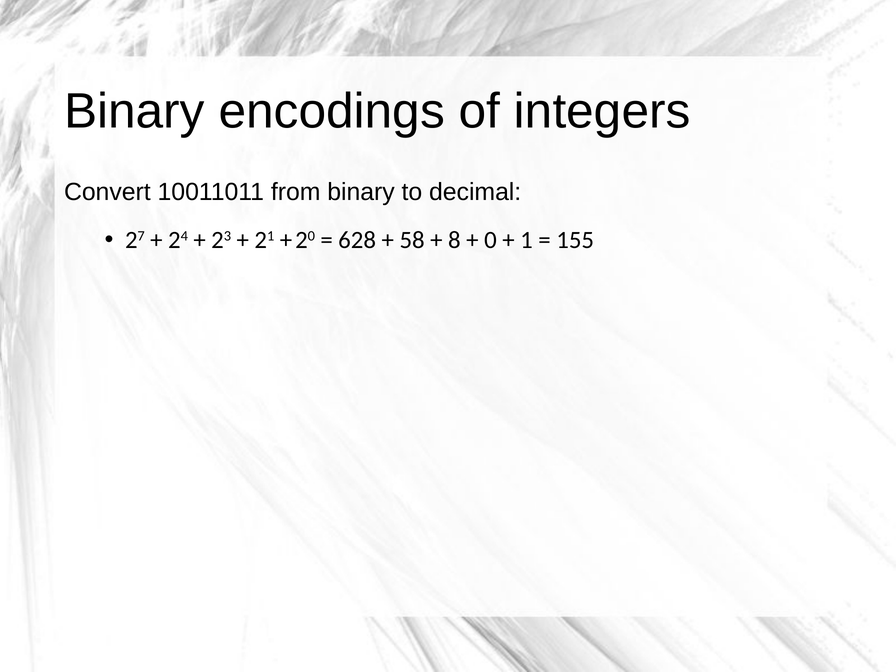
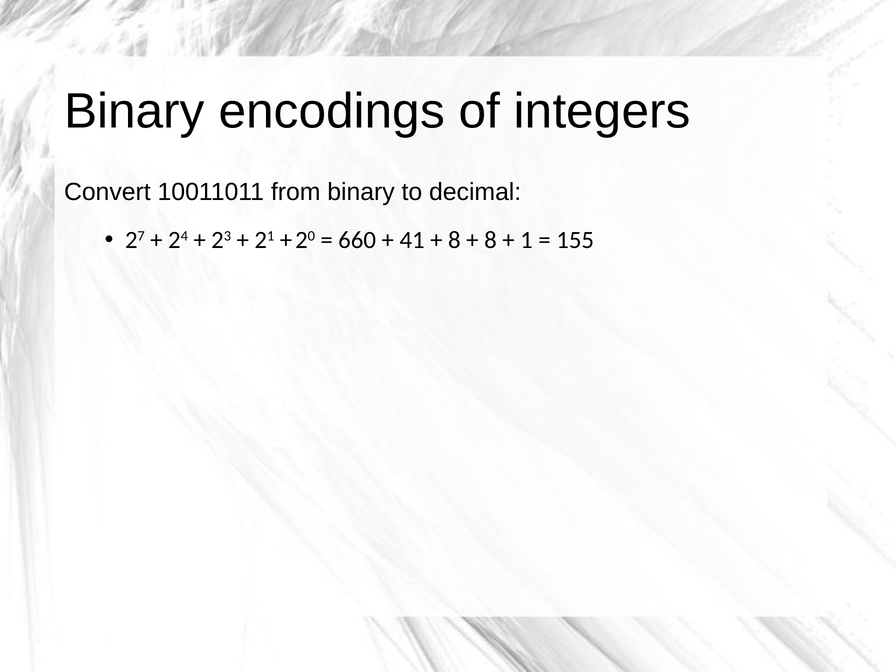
628: 628 -> 660
58: 58 -> 41
0 at (491, 240): 0 -> 8
